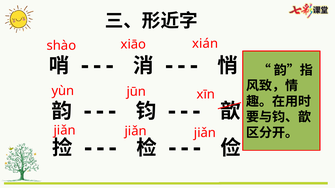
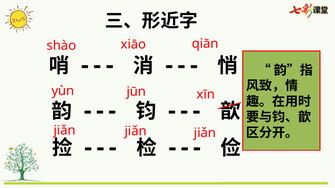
xián: xián -> qiān
